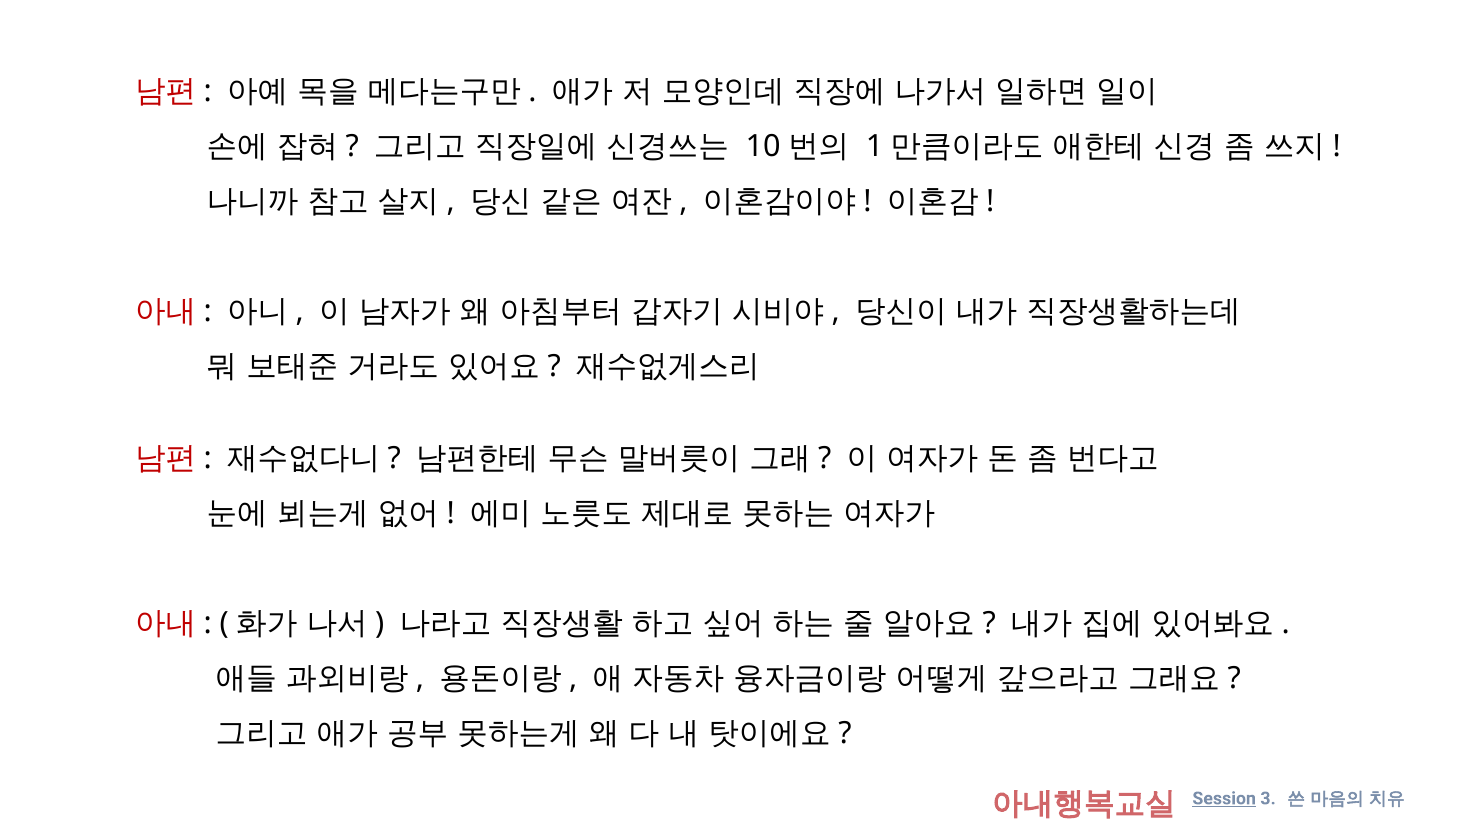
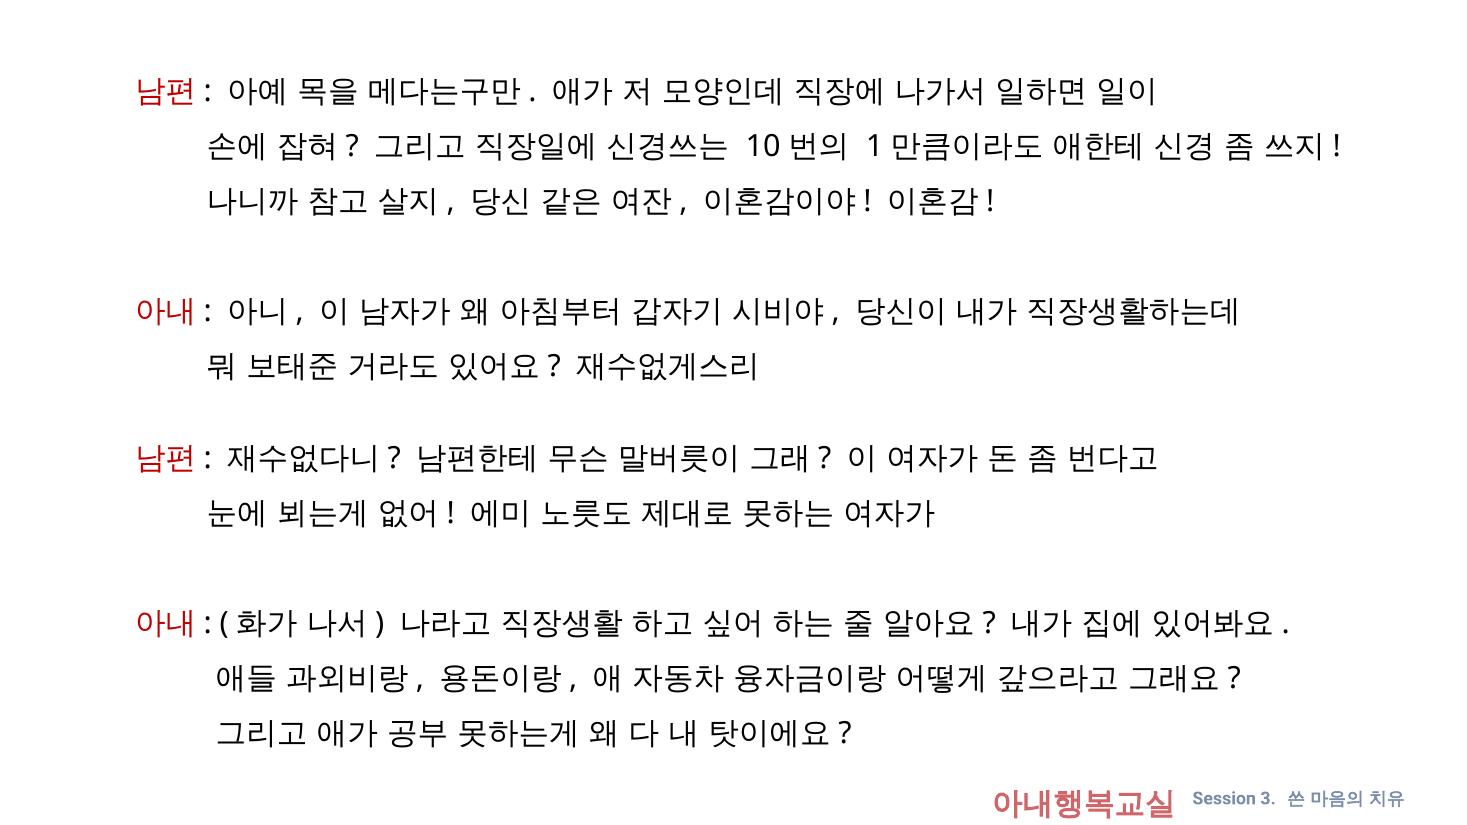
Session underline: present -> none
